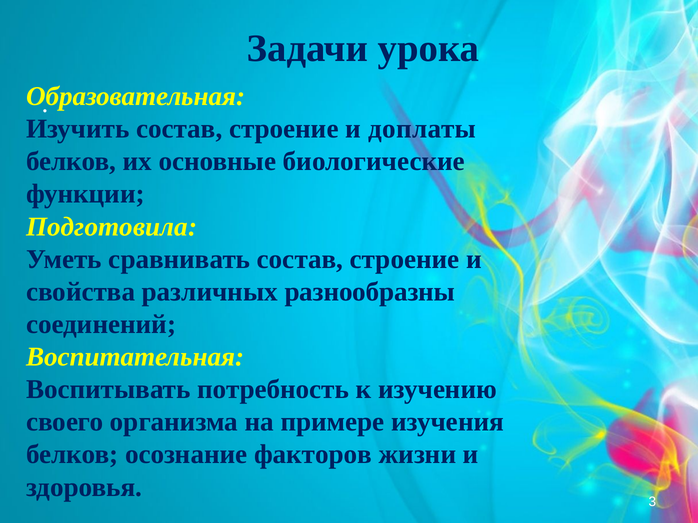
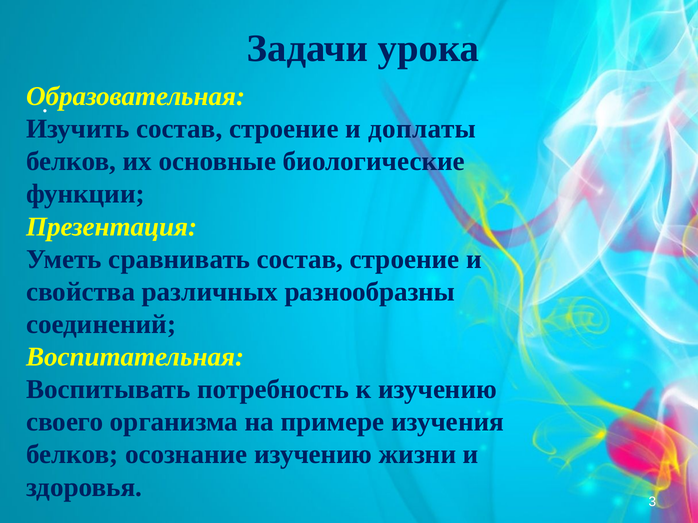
Подготовила: Подготовила -> Презентация
осознание факторов: факторов -> изучению
